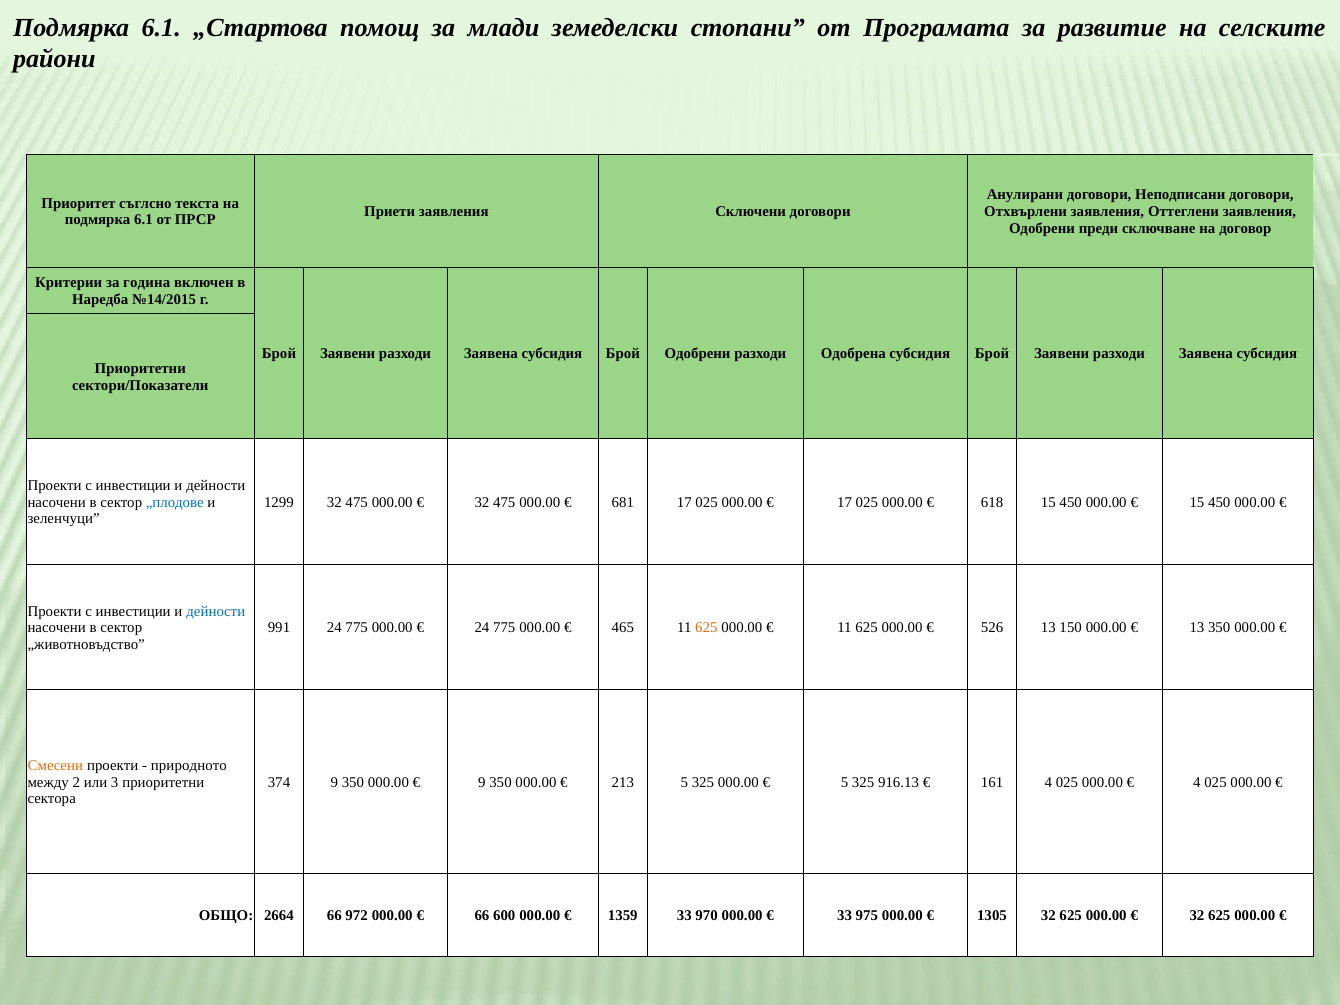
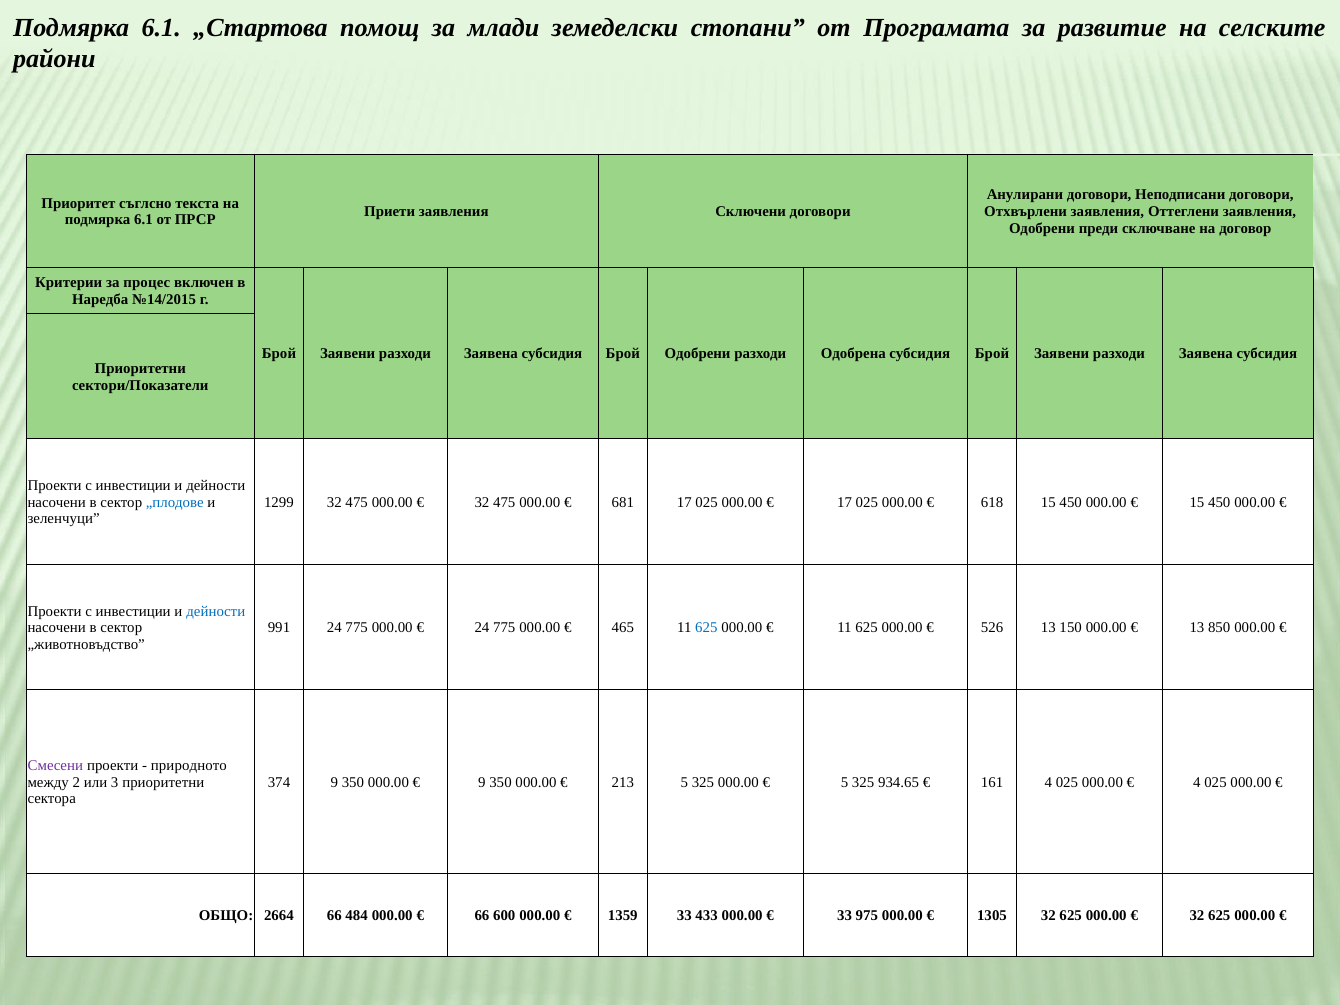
година: година -> процес
625 at (706, 628) colour: orange -> blue
13 350: 350 -> 850
Смесени colour: orange -> purple
916.13: 916.13 -> 934.65
972: 972 -> 484
970: 970 -> 433
